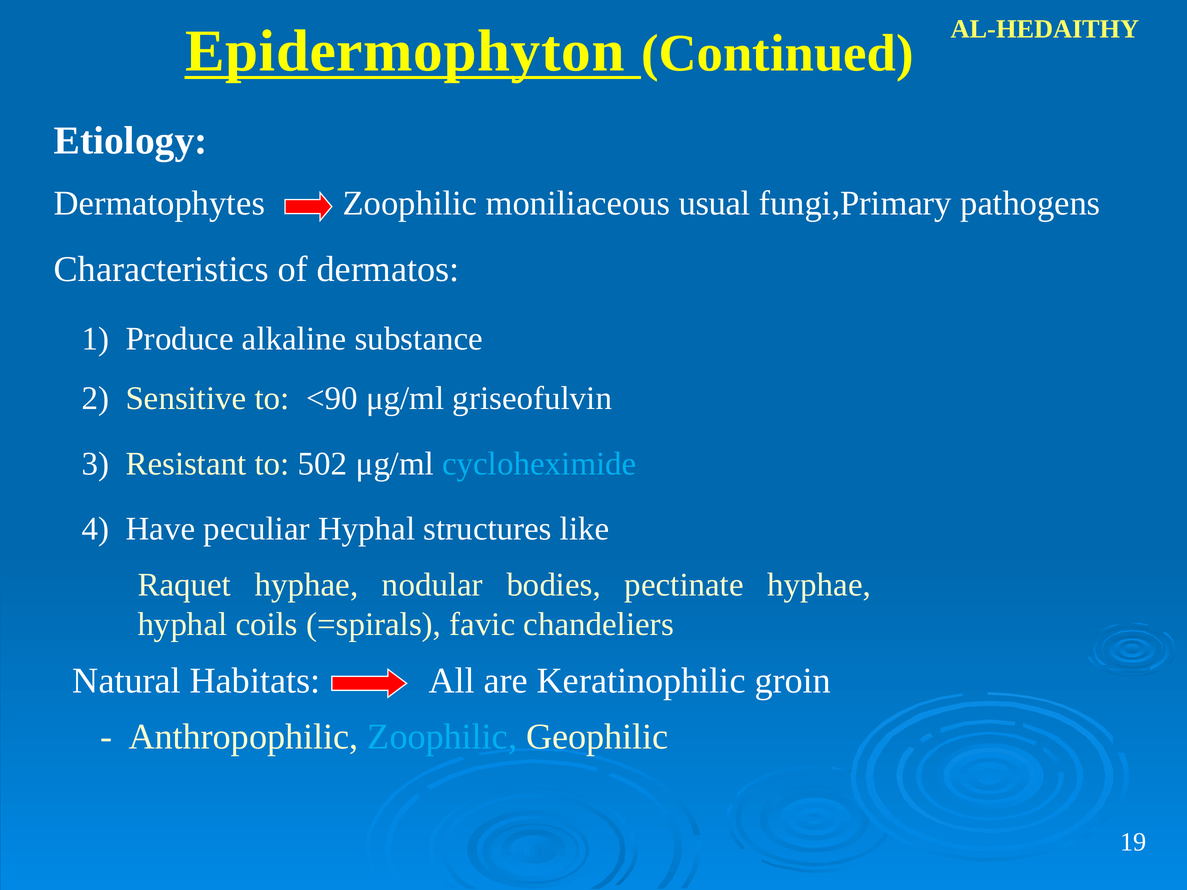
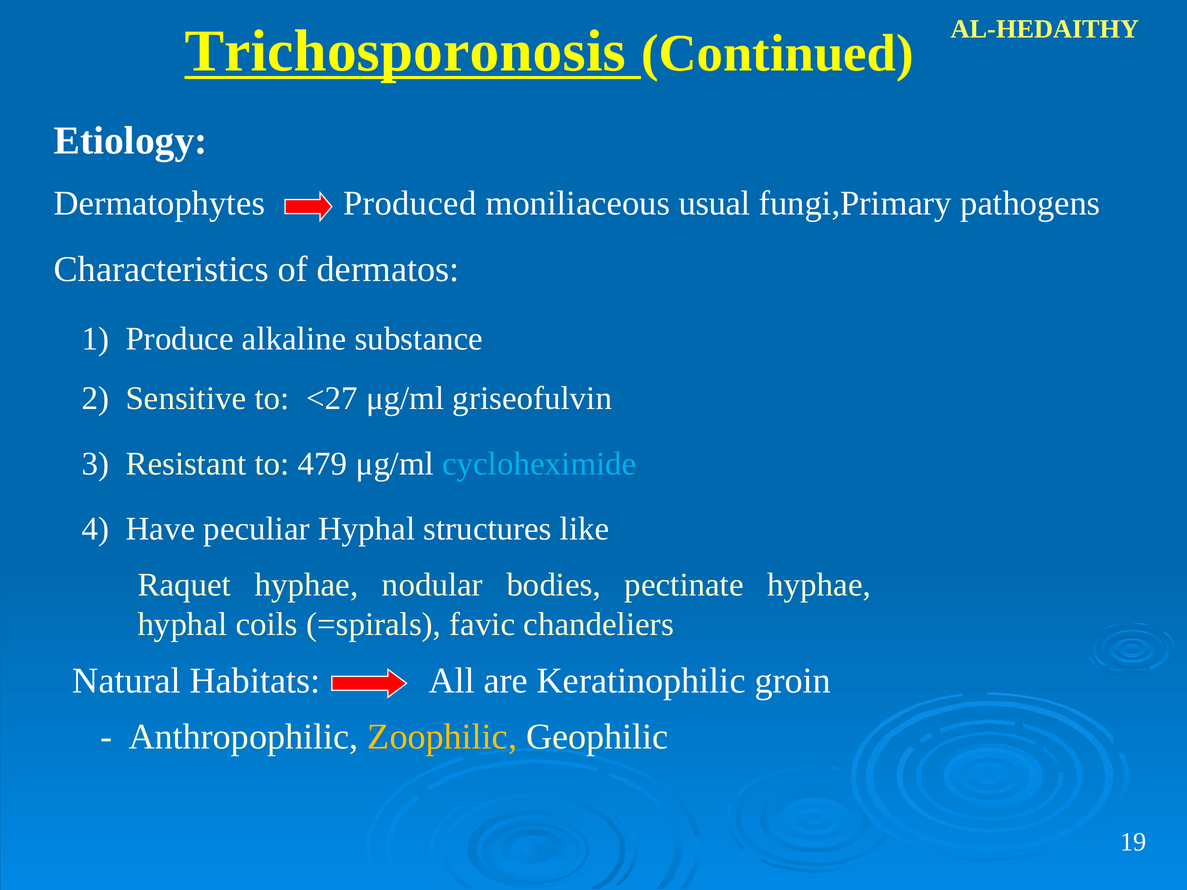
Epidermophyton: Epidermophyton -> Trichosporonosis
Dermatophytes Zoophilic: Zoophilic -> Produced
<90: <90 -> <27
502: 502 -> 479
Zoophilic at (442, 737) colour: light blue -> yellow
